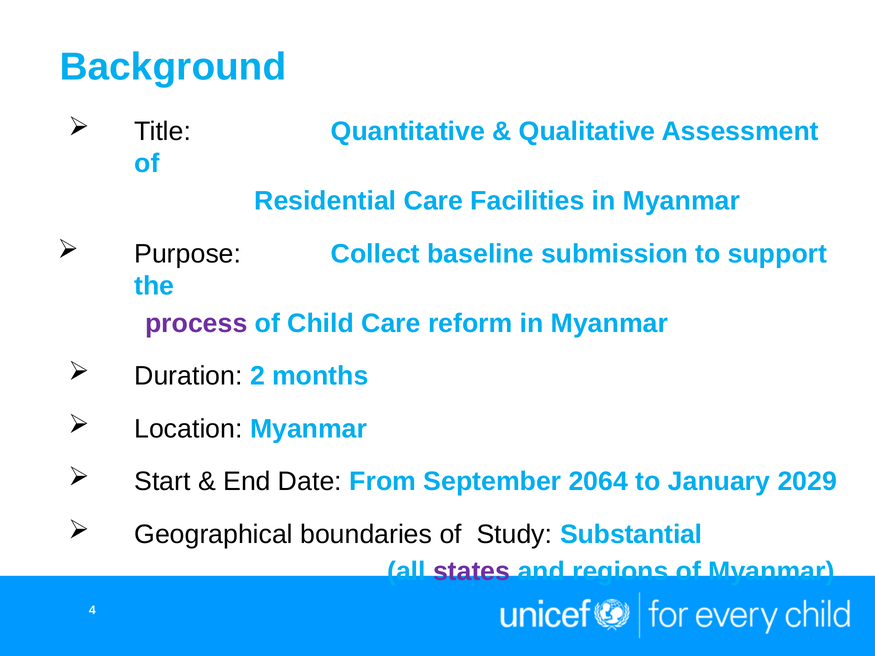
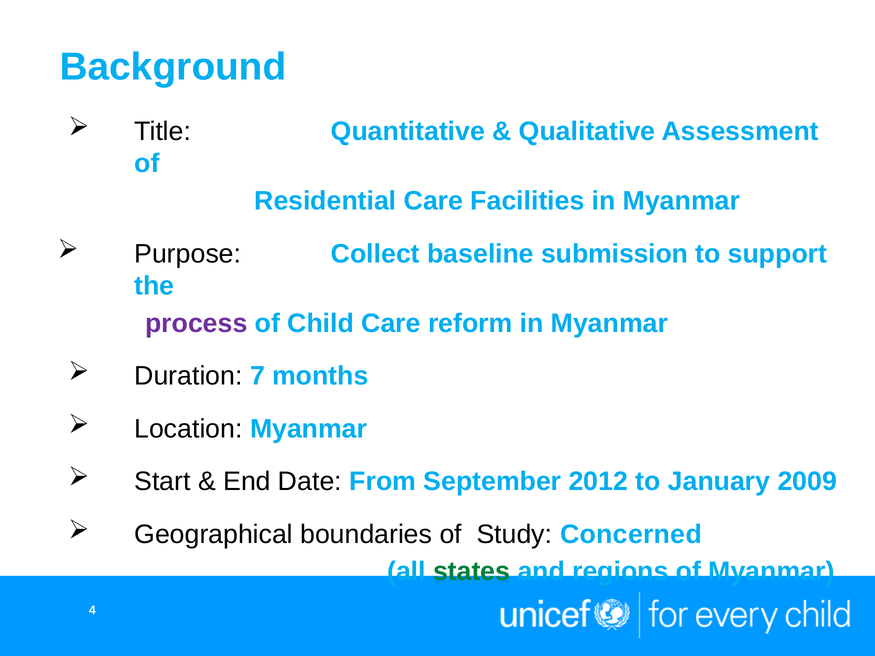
2: 2 -> 7
2064: 2064 -> 2012
2029: 2029 -> 2009
Substantial: Substantial -> Concerned
states colour: purple -> green
